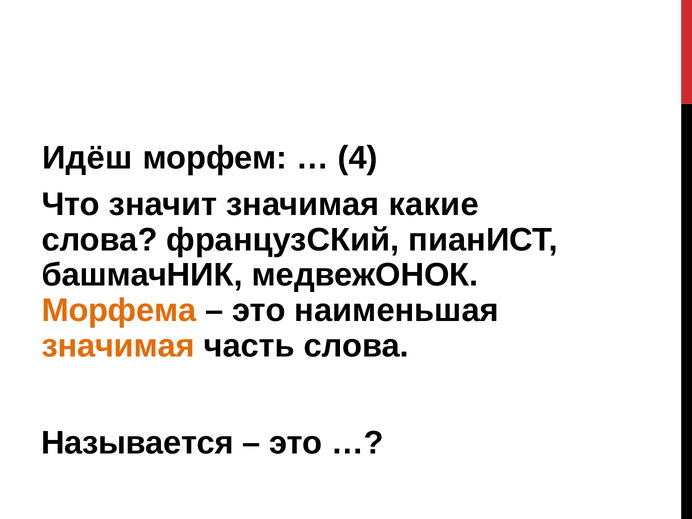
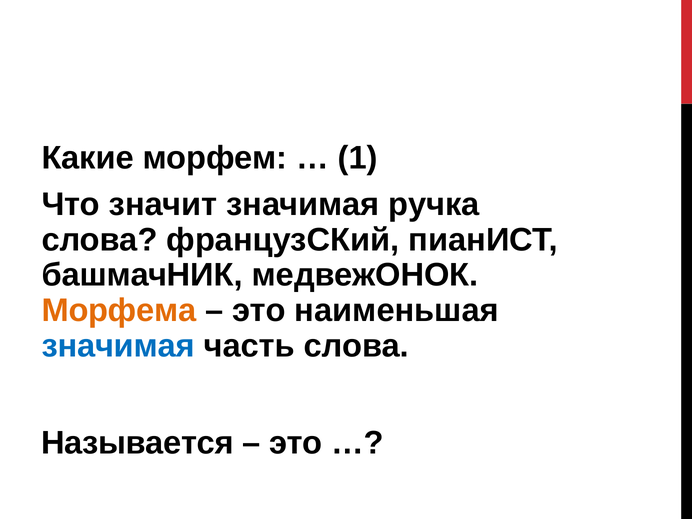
Идёш: Идёш -> Какие
4: 4 -> 1
какие: какие -> ручка
значимая at (118, 346) colour: orange -> blue
